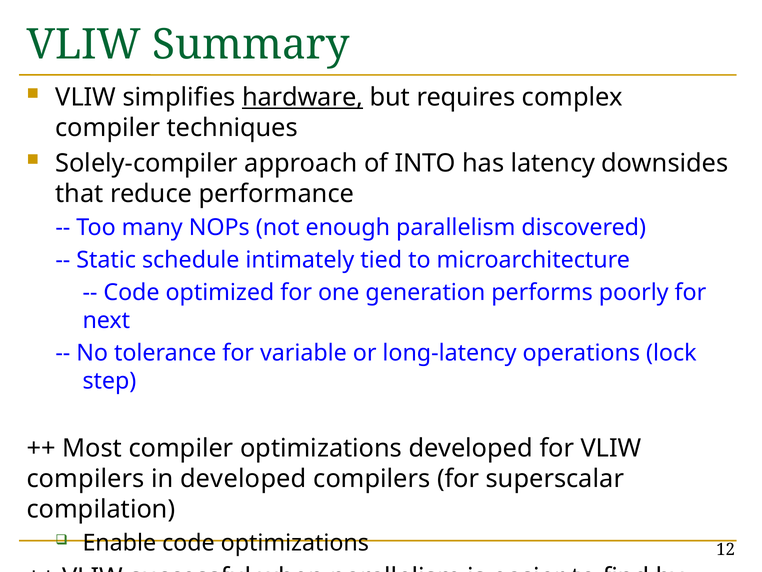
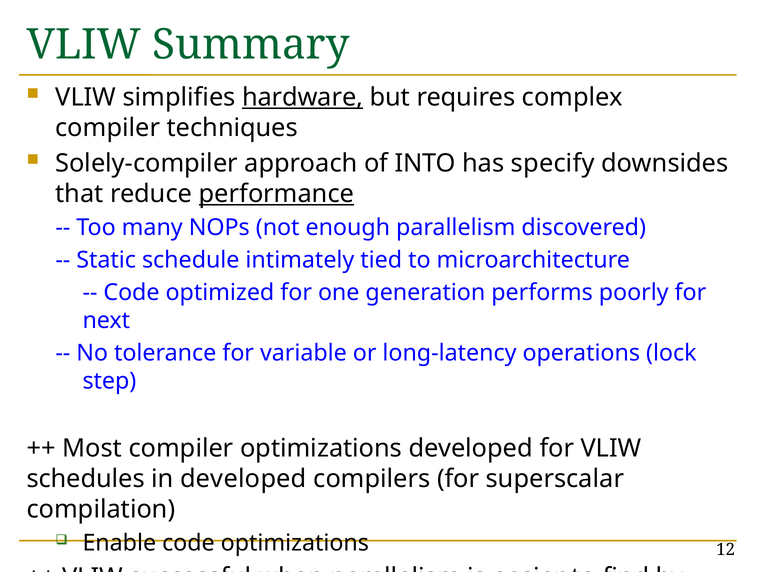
latency: latency -> specify
performance underline: none -> present
compilers at (86, 478): compilers -> schedules
